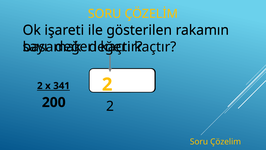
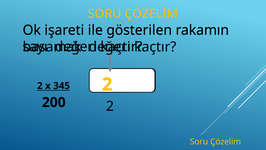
341: 341 -> 345
